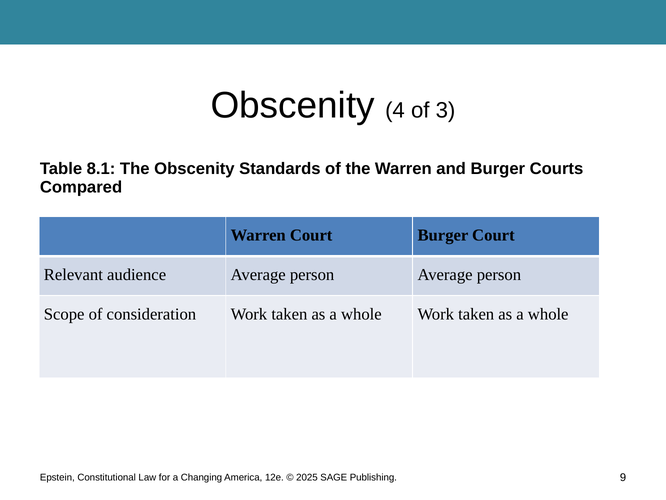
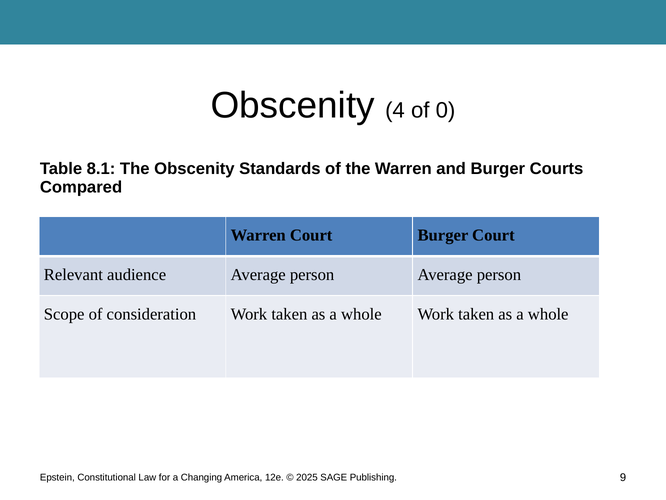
3: 3 -> 0
